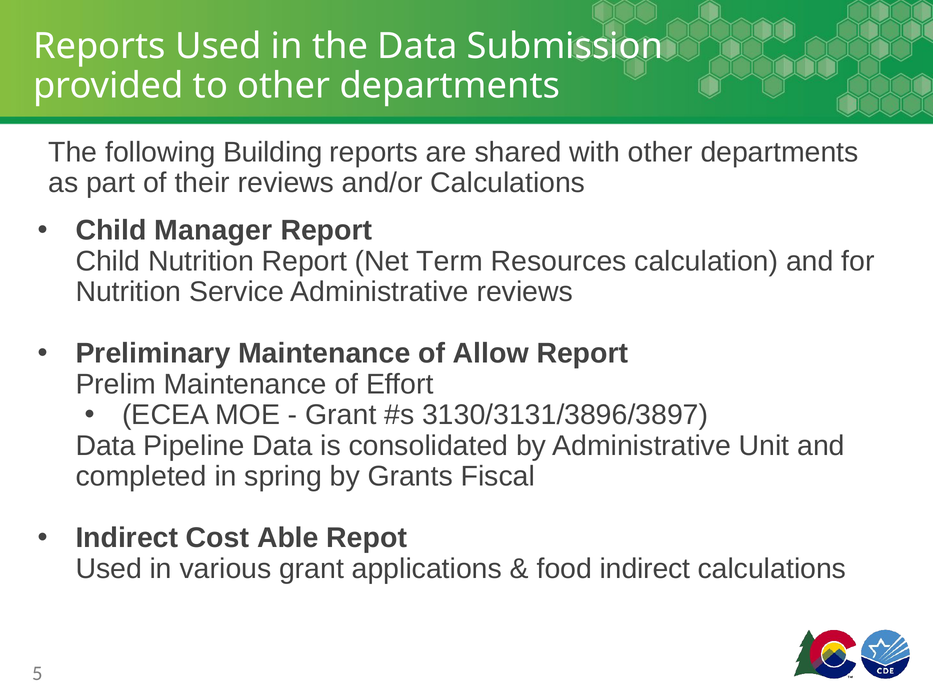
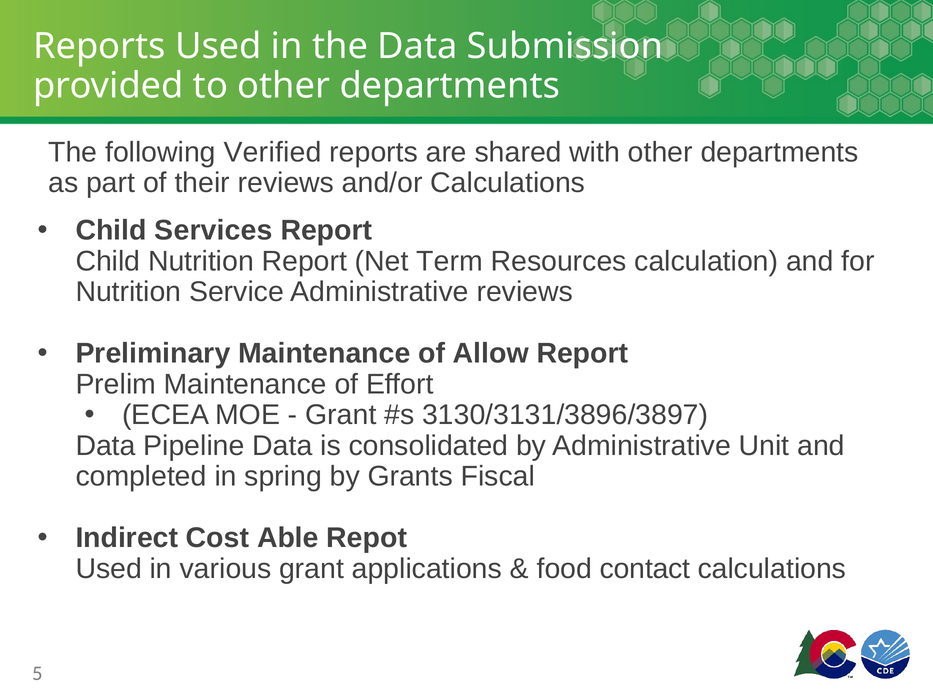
Building: Building -> Verified
Manager: Manager -> Services
food indirect: indirect -> contact
